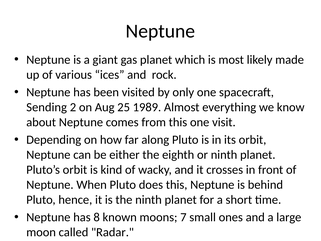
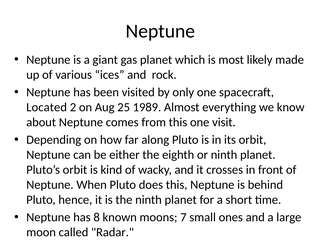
Sending: Sending -> Located
